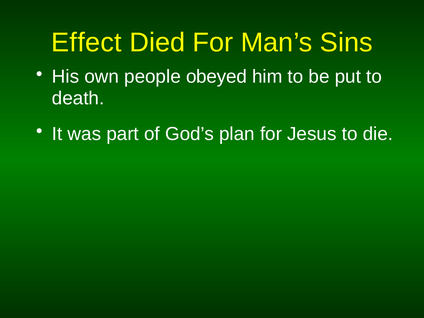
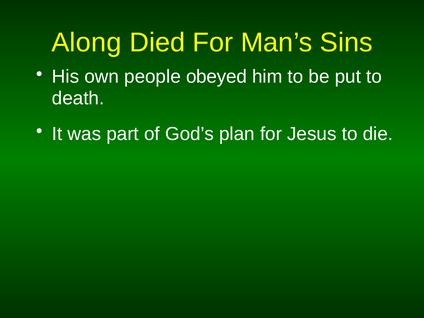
Effect: Effect -> Along
